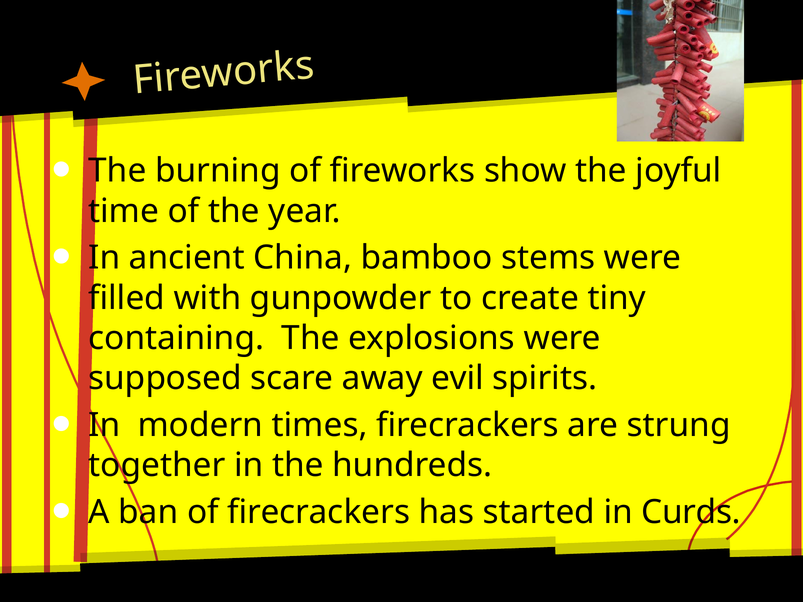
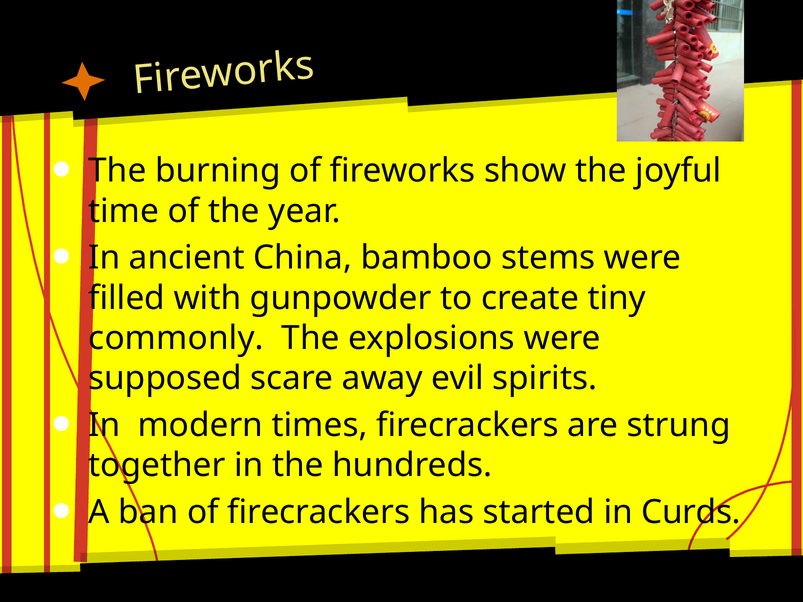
containing: containing -> commonly
